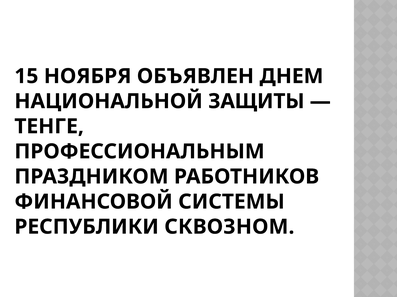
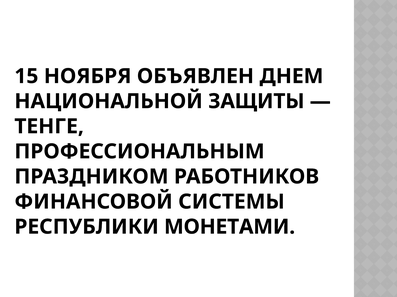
СКВОЗНОМ: СКВОЗНОМ -> МОНЕТАМИ
